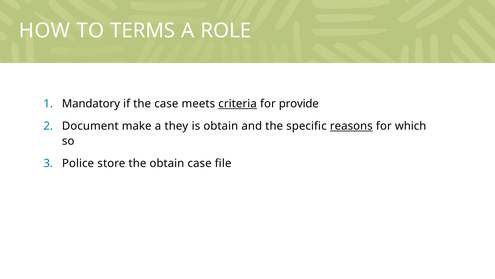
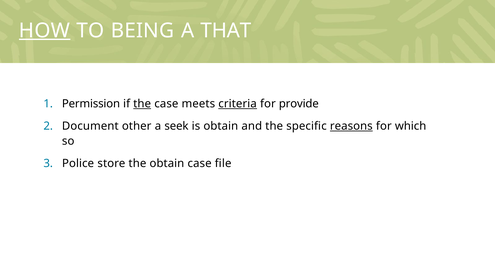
HOW underline: none -> present
TERMS: TERMS -> BEING
ROLE: ROLE -> THAT
Mandatory: Mandatory -> Permission
the at (142, 104) underline: none -> present
make: make -> other
they: they -> seek
